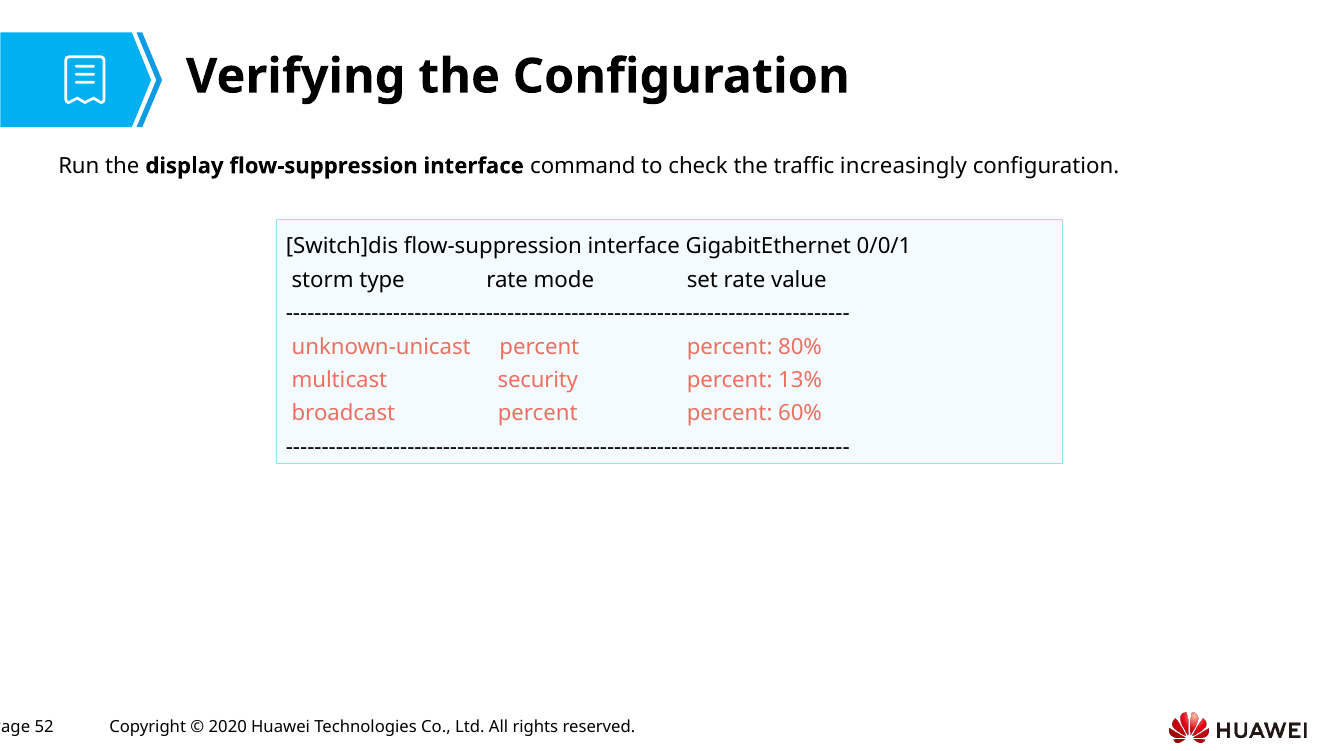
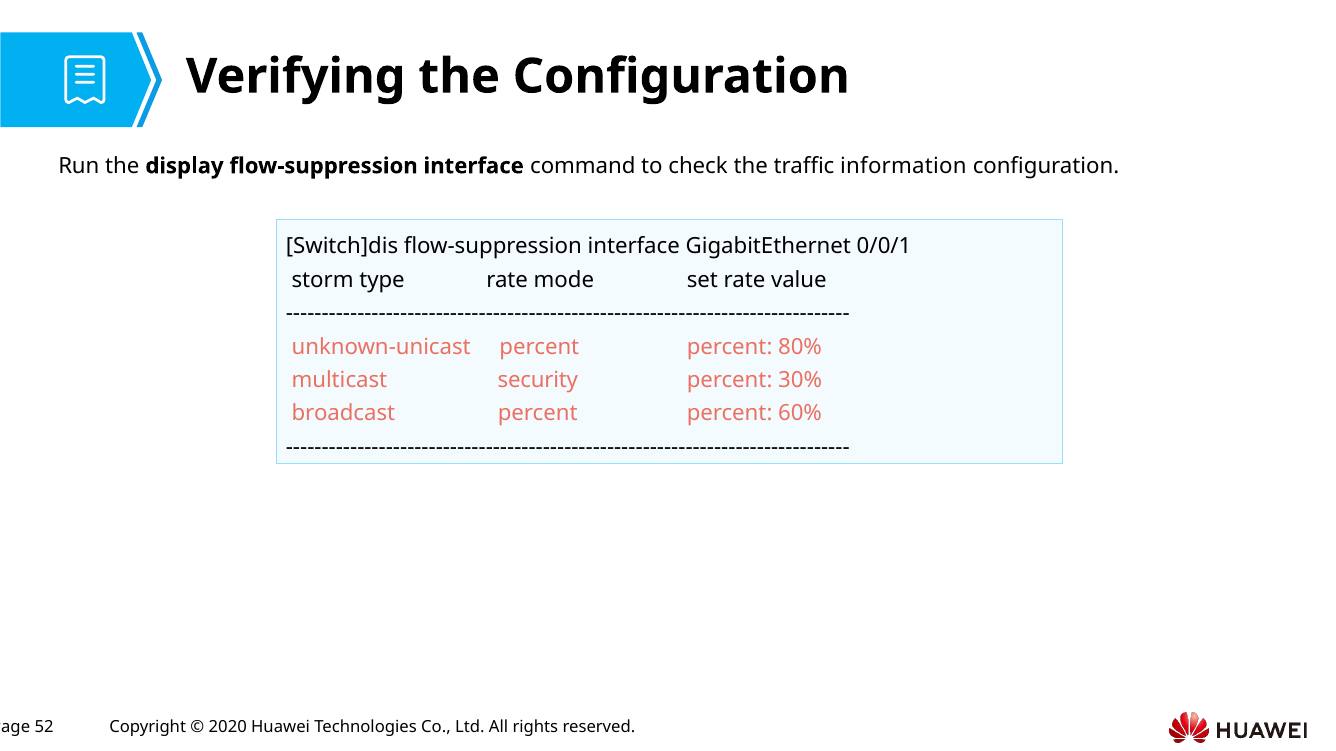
increasingly: increasingly -> information
13%: 13% -> 30%
